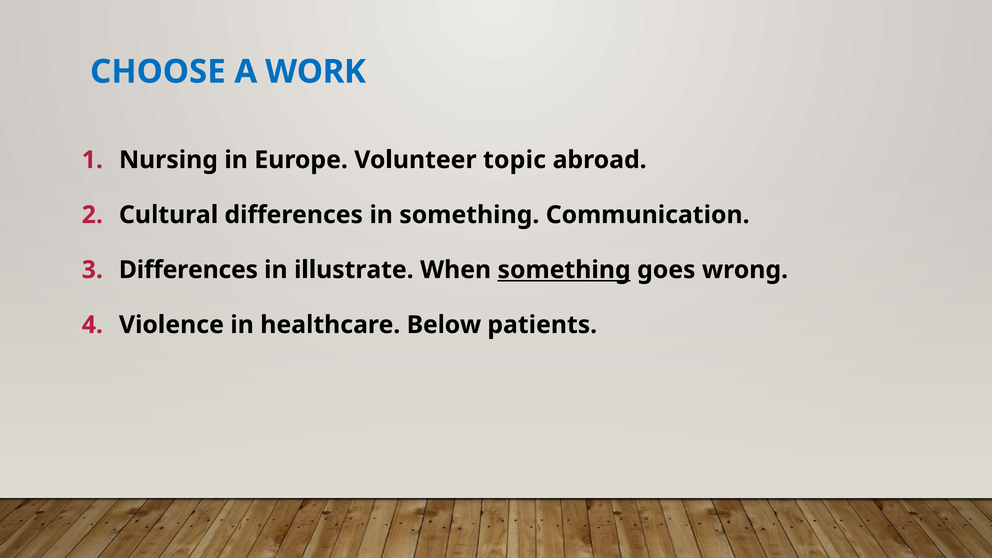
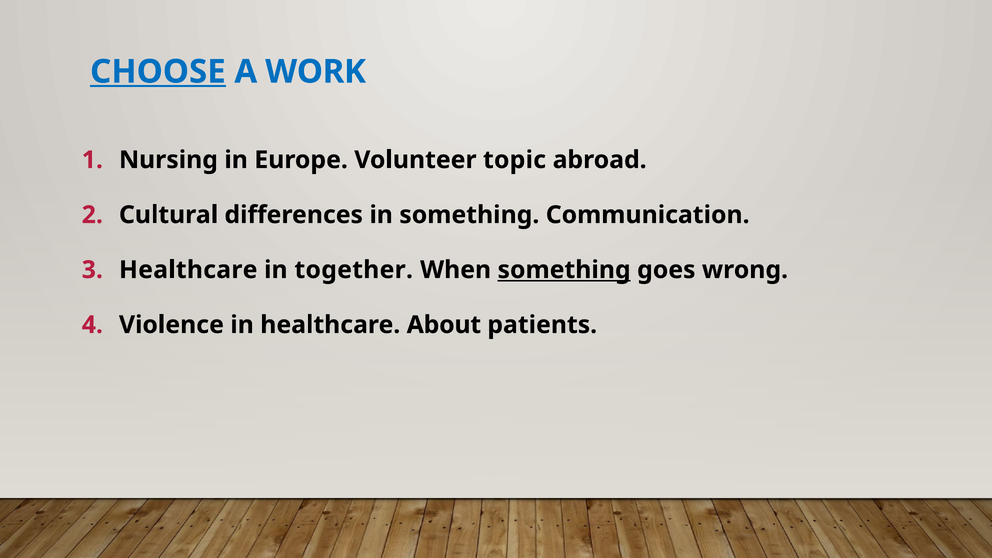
CHOOSE underline: none -> present
Differences at (188, 270): Differences -> Healthcare
illustrate: illustrate -> together
Below: Below -> About
